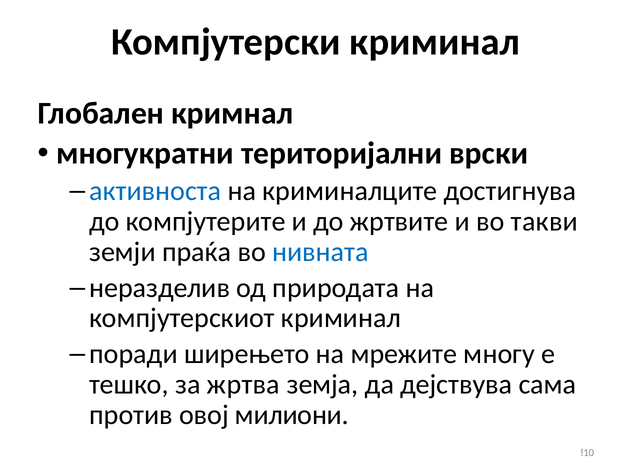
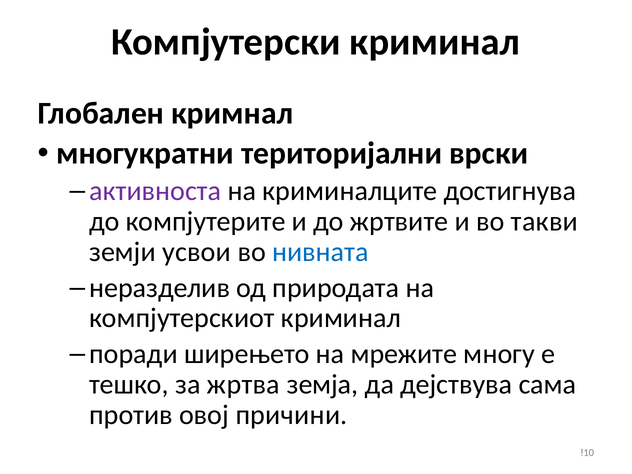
активноста colour: blue -> purple
праќа: праќа -> усвои
милиони: милиони -> причини
